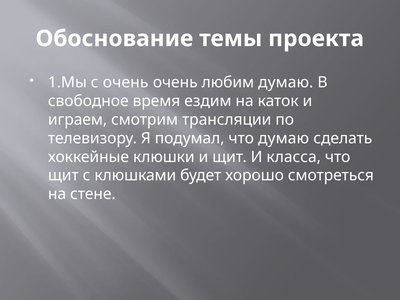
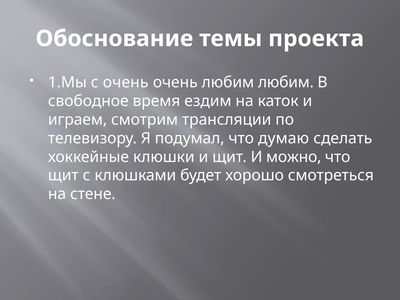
любим думаю: думаю -> любим
класса: класса -> можно
